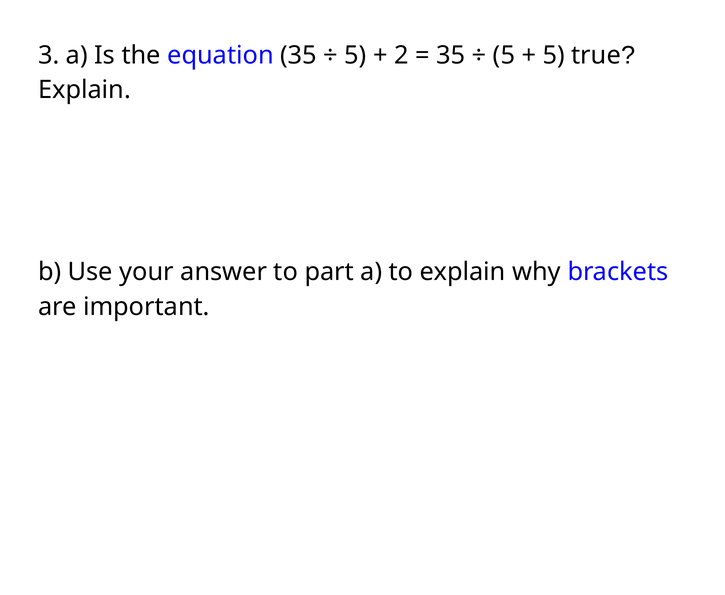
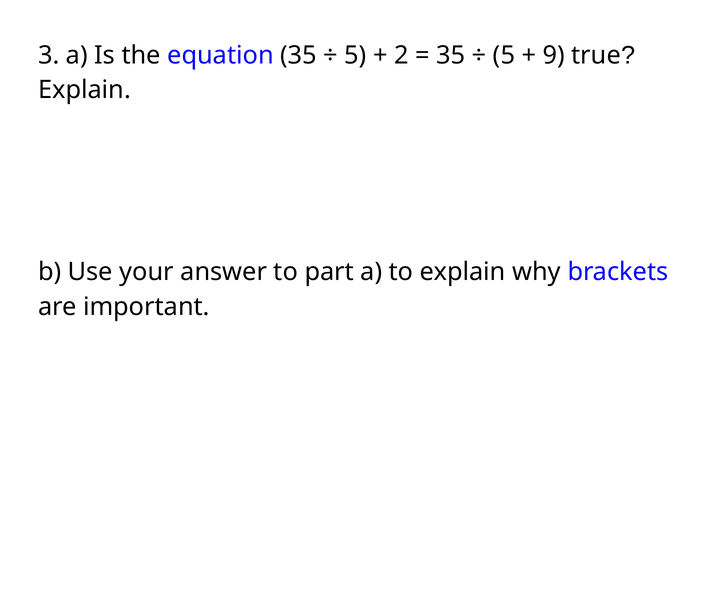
5 at (554, 55): 5 -> 9
